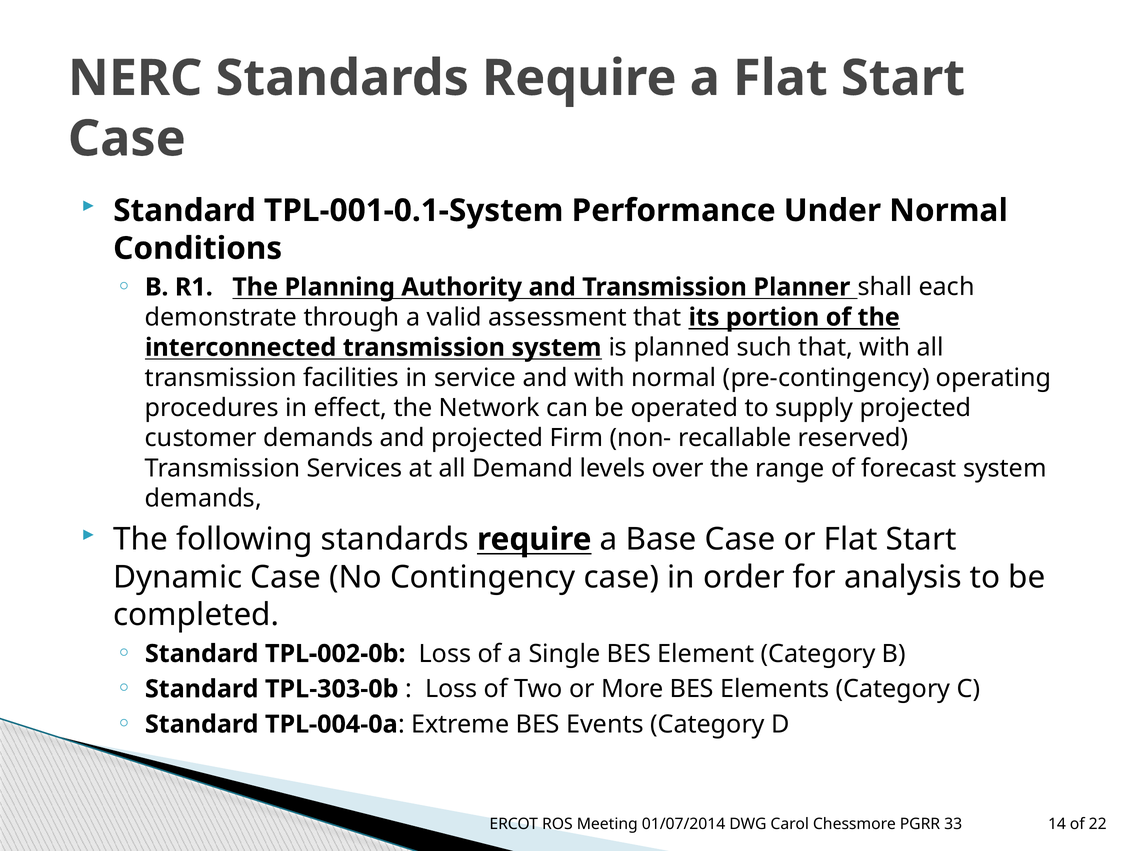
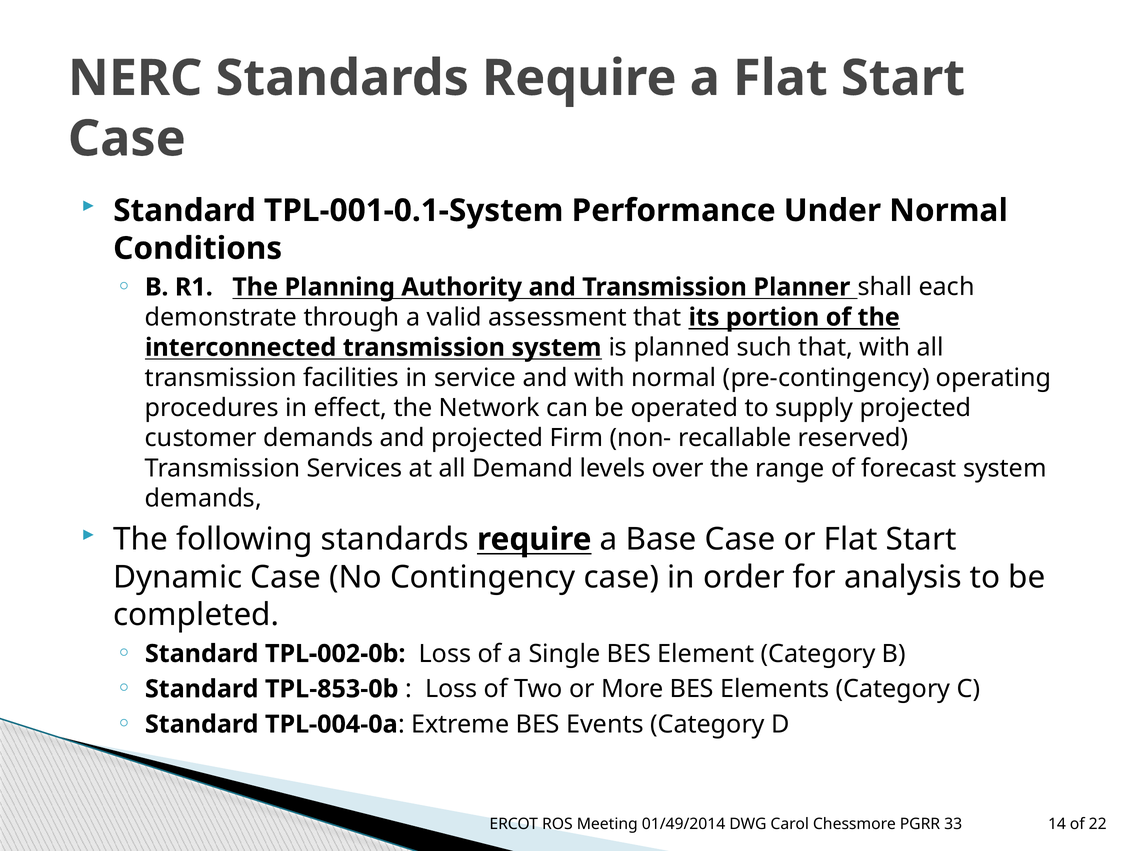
TPL-303-0b: TPL-303-0b -> TPL-853-0b
01/07/2014: 01/07/2014 -> 01/49/2014
